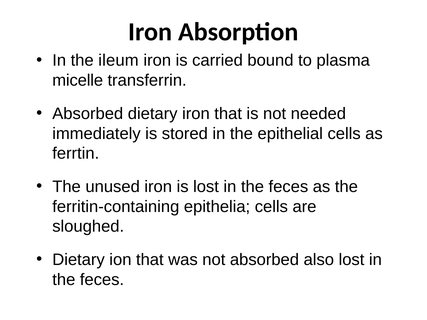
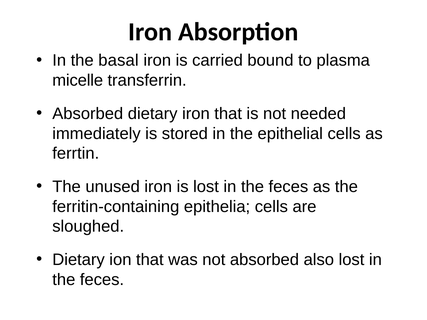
ileum: ileum -> basal
